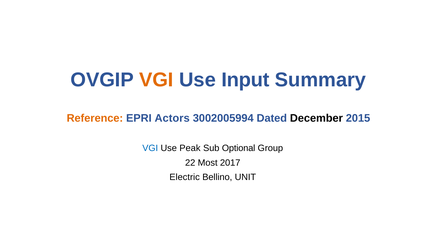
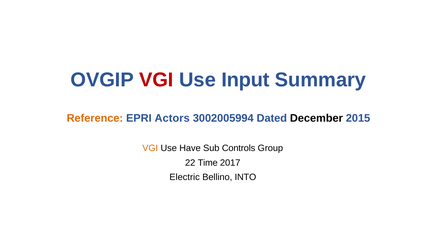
VGI at (156, 80) colour: orange -> red
VGI at (150, 148) colour: blue -> orange
Peak: Peak -> Have
Optional: Optional -> Controls
Most: Most -> Time
UNIT: UNIT -> INTO
